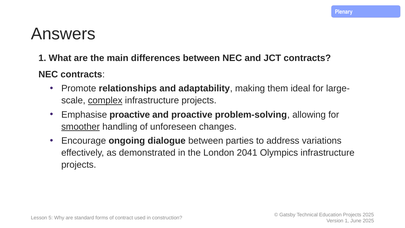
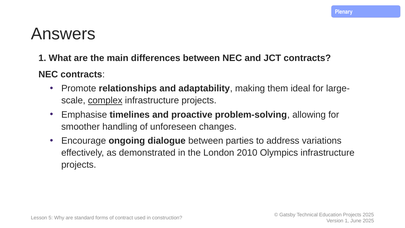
Emphasise proactive: proactive -> timelines
smoother underline: present -> none
2041: 2041 -> 2010
